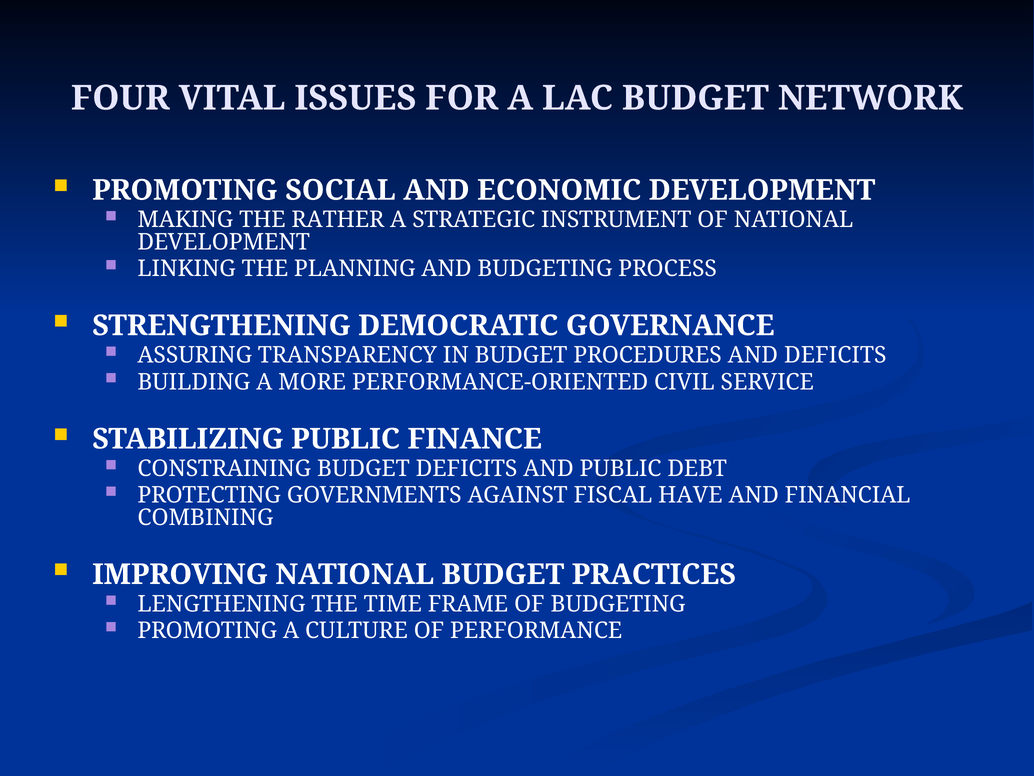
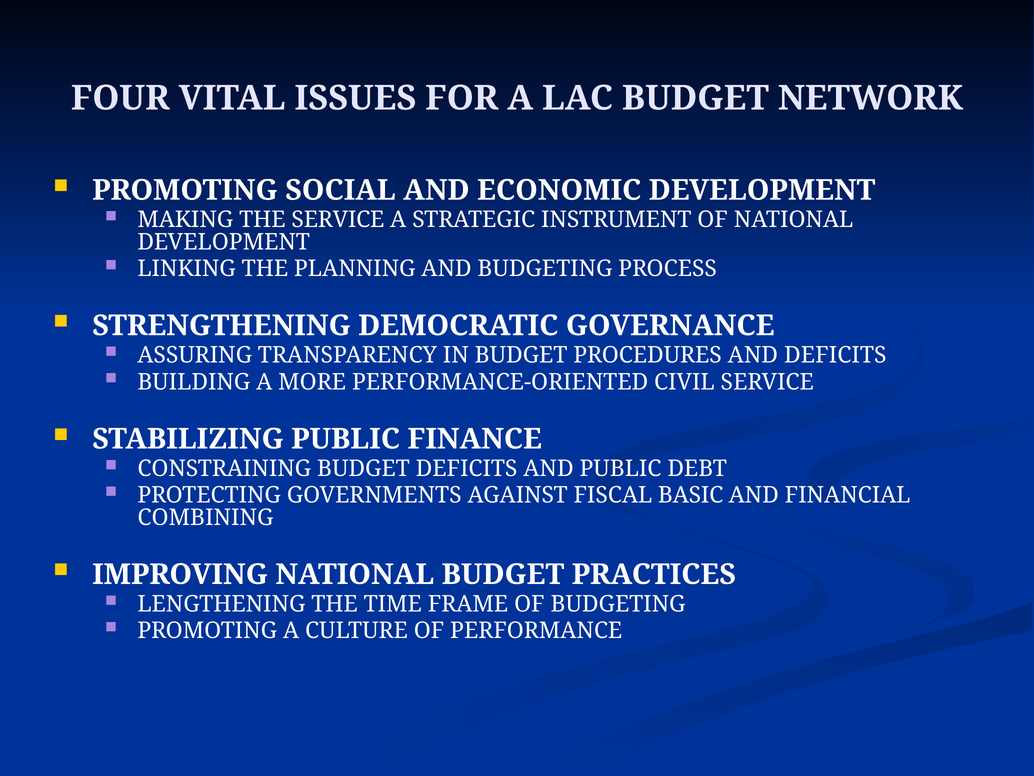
THE RATHER: RATHER -> SERVICE
HAVE: HAVE -> BASIC
